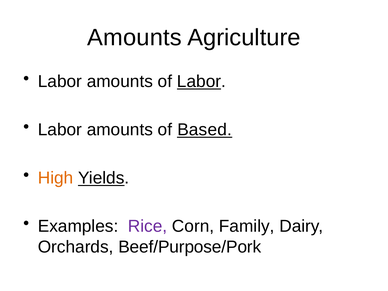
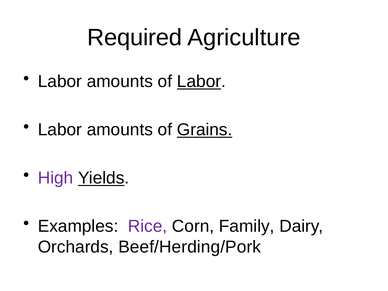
Amounts at (134, 38): Amounts -> Required
Based: Based -> Grains
High colour: orange -> purple
Beef/Purpose/Pork: Beef/Purpose/Pork -> Beef/Herding/Pork
